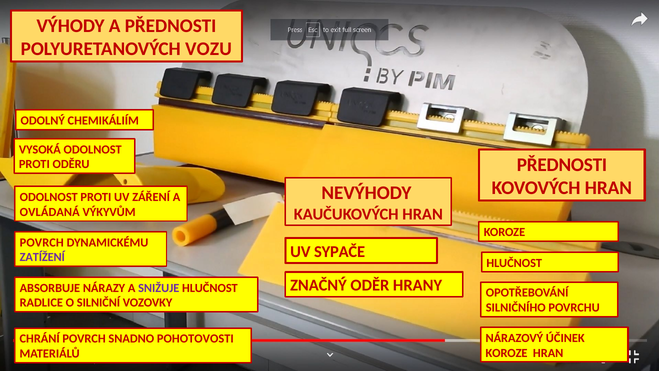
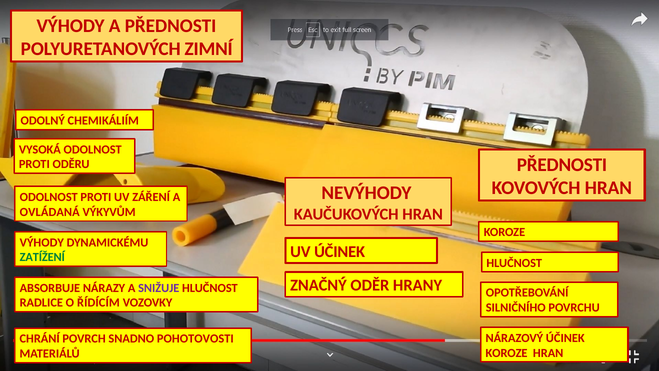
VOZU: VOZU -> ZIMNÍ
POVRCH at (42, 242): POVRCH -> VÝHODY
UV SYPAČE: SYPAČE -> ÚČINEK
ZATÍŽENÍ colour: purple -> green
SILNIČNÍ: SILNIČNÍ -> ŘÍDÍCÍM
